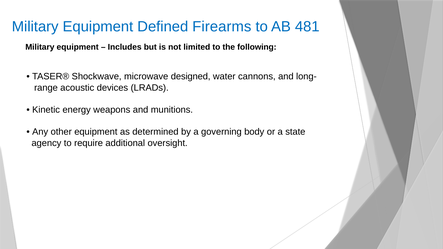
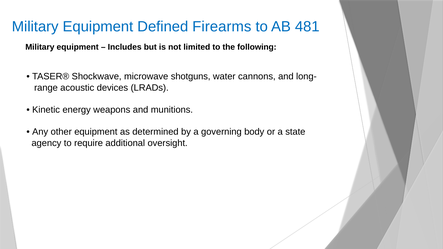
designed: designed -> shotguns
